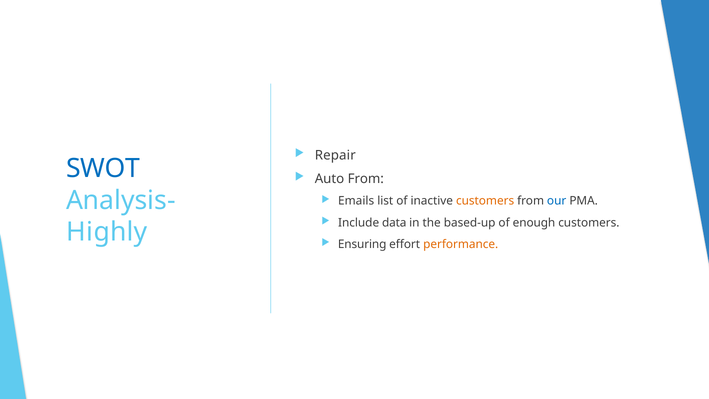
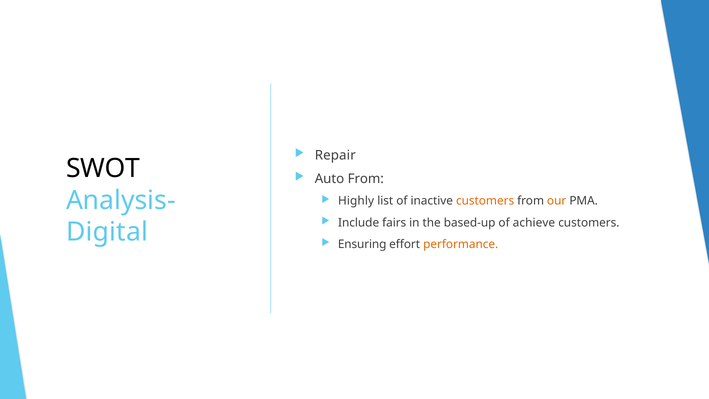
SWOT colour: blue -> black
Emails: Emails -> Highly
our colour: blue -> orange
data: data -> fairs
enough: enough -> achieve
Highly: Highly -> Digital
